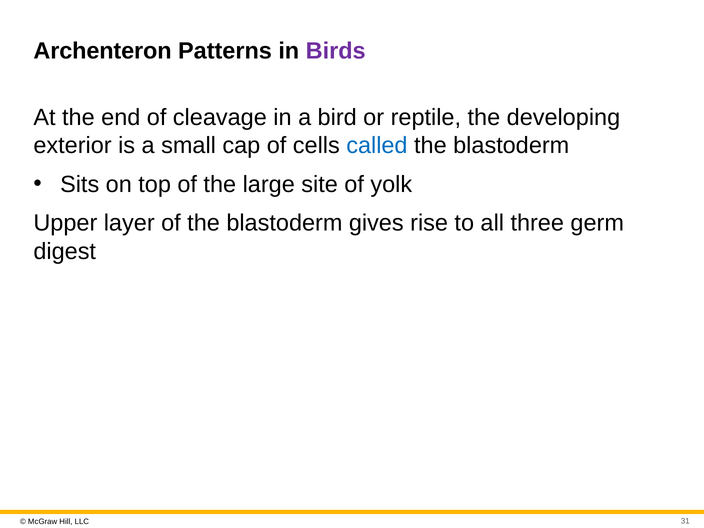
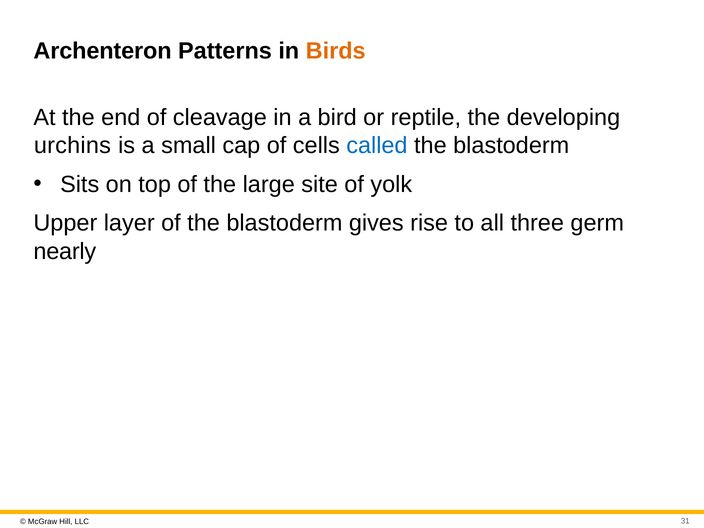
Birds colour: purple -> orange
exterior: exterior -> urchins
digest: digest -> nearly
